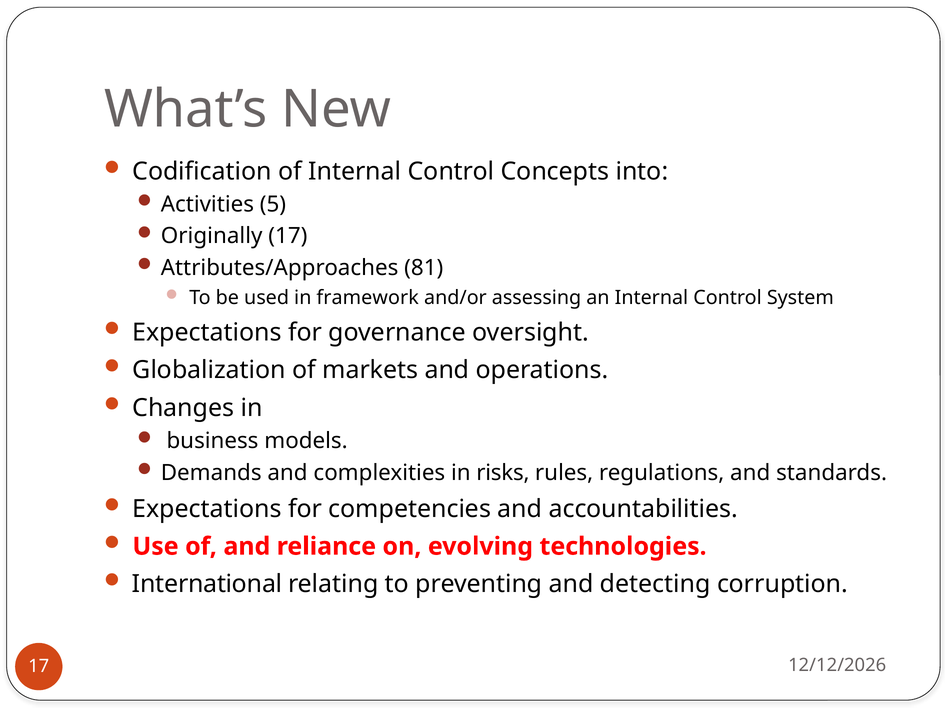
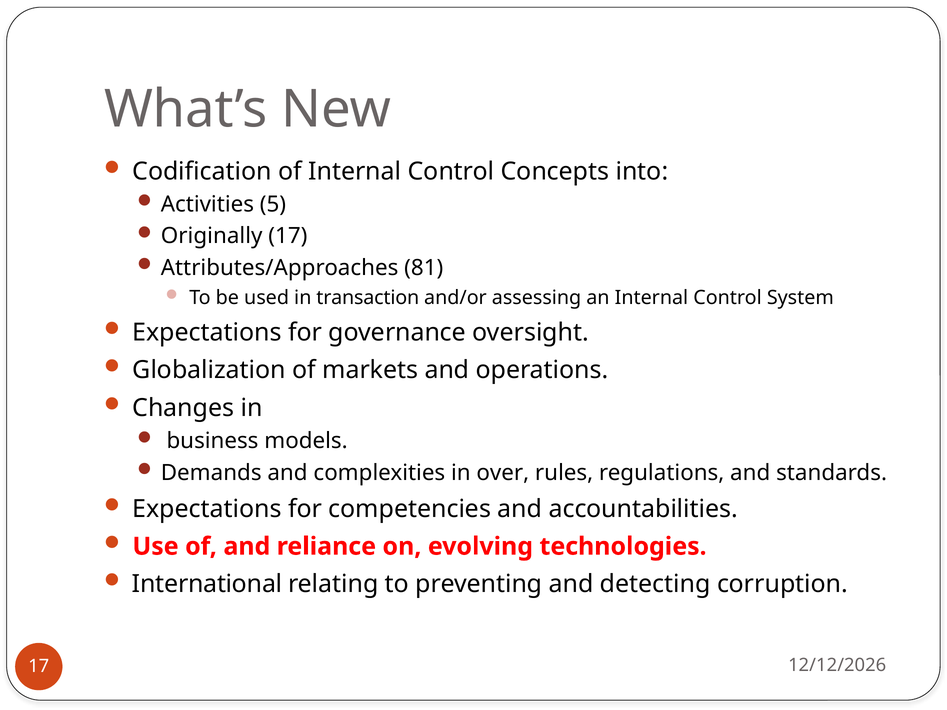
framework: framework -> transaction
risks: risks -> over
